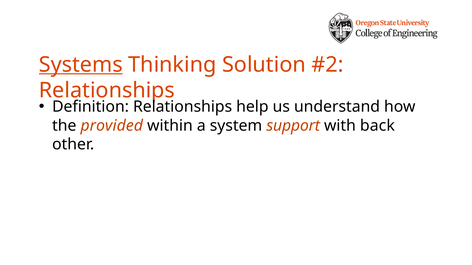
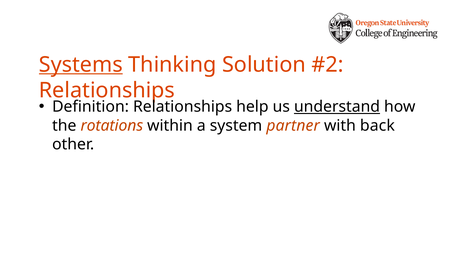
understand underline: none -> present
provided: provided -> rotations
support: support -> partner
